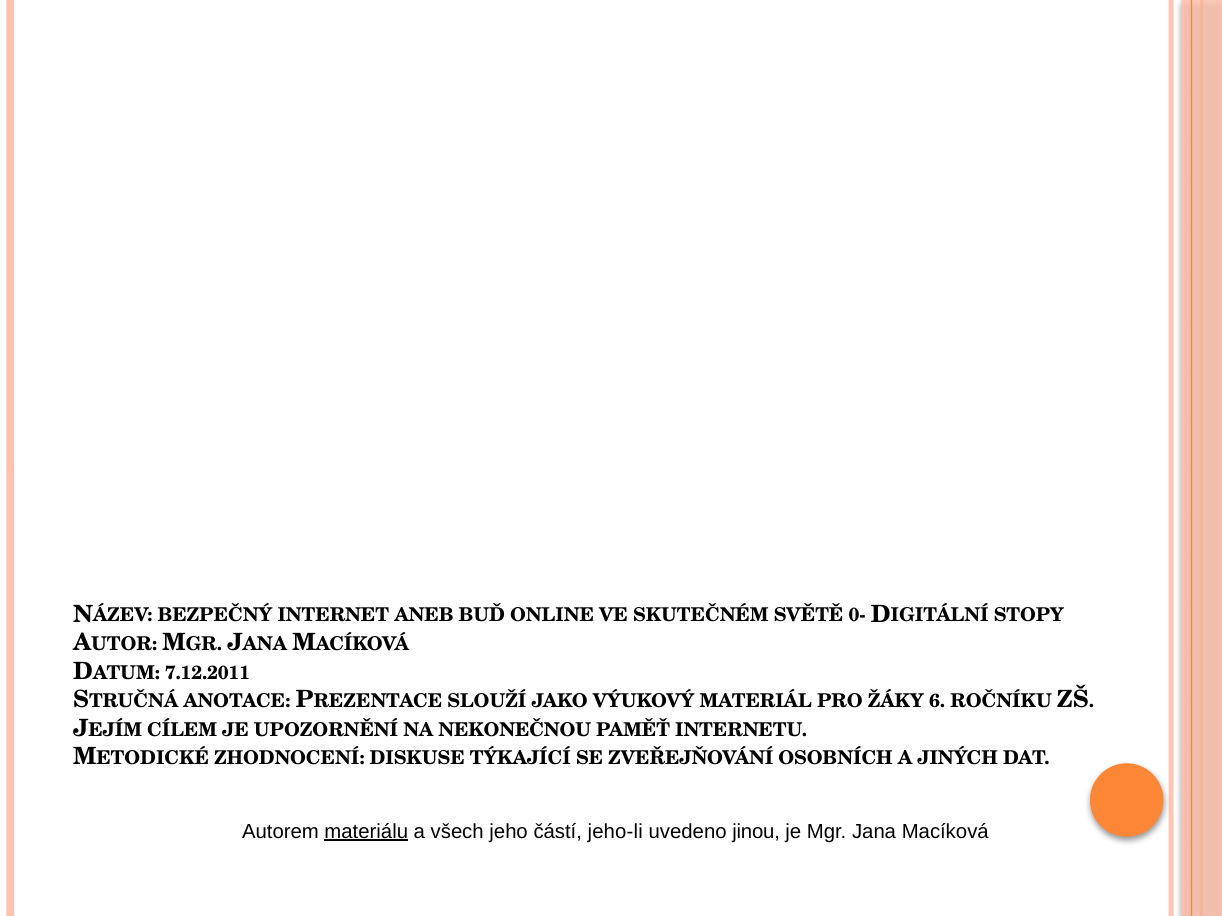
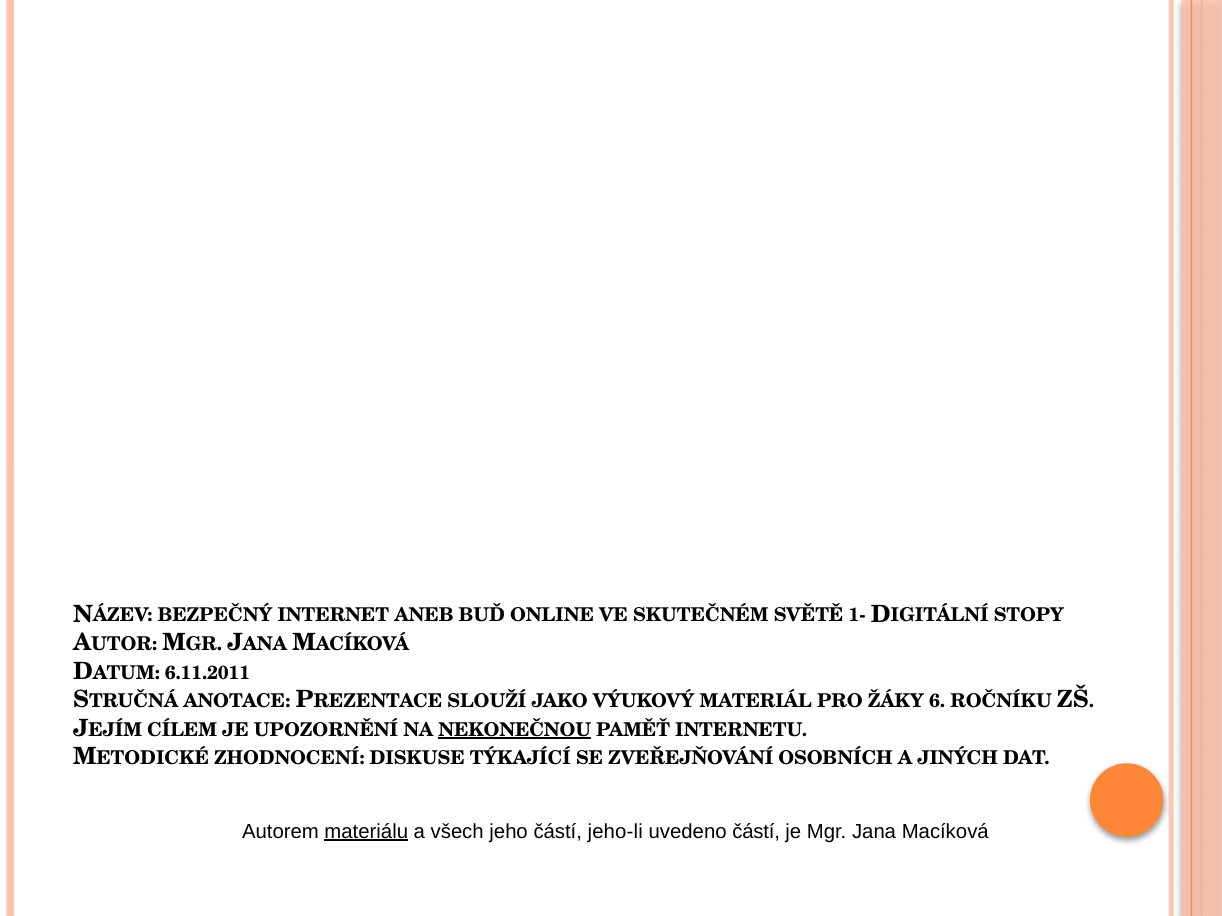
0-: 0- -> 1-
7.12.2011: 7.12.2011 -> 6.11.2011
NEKONEČNOU underline: none -> present
uvedeno jinou: jinou -> částí
